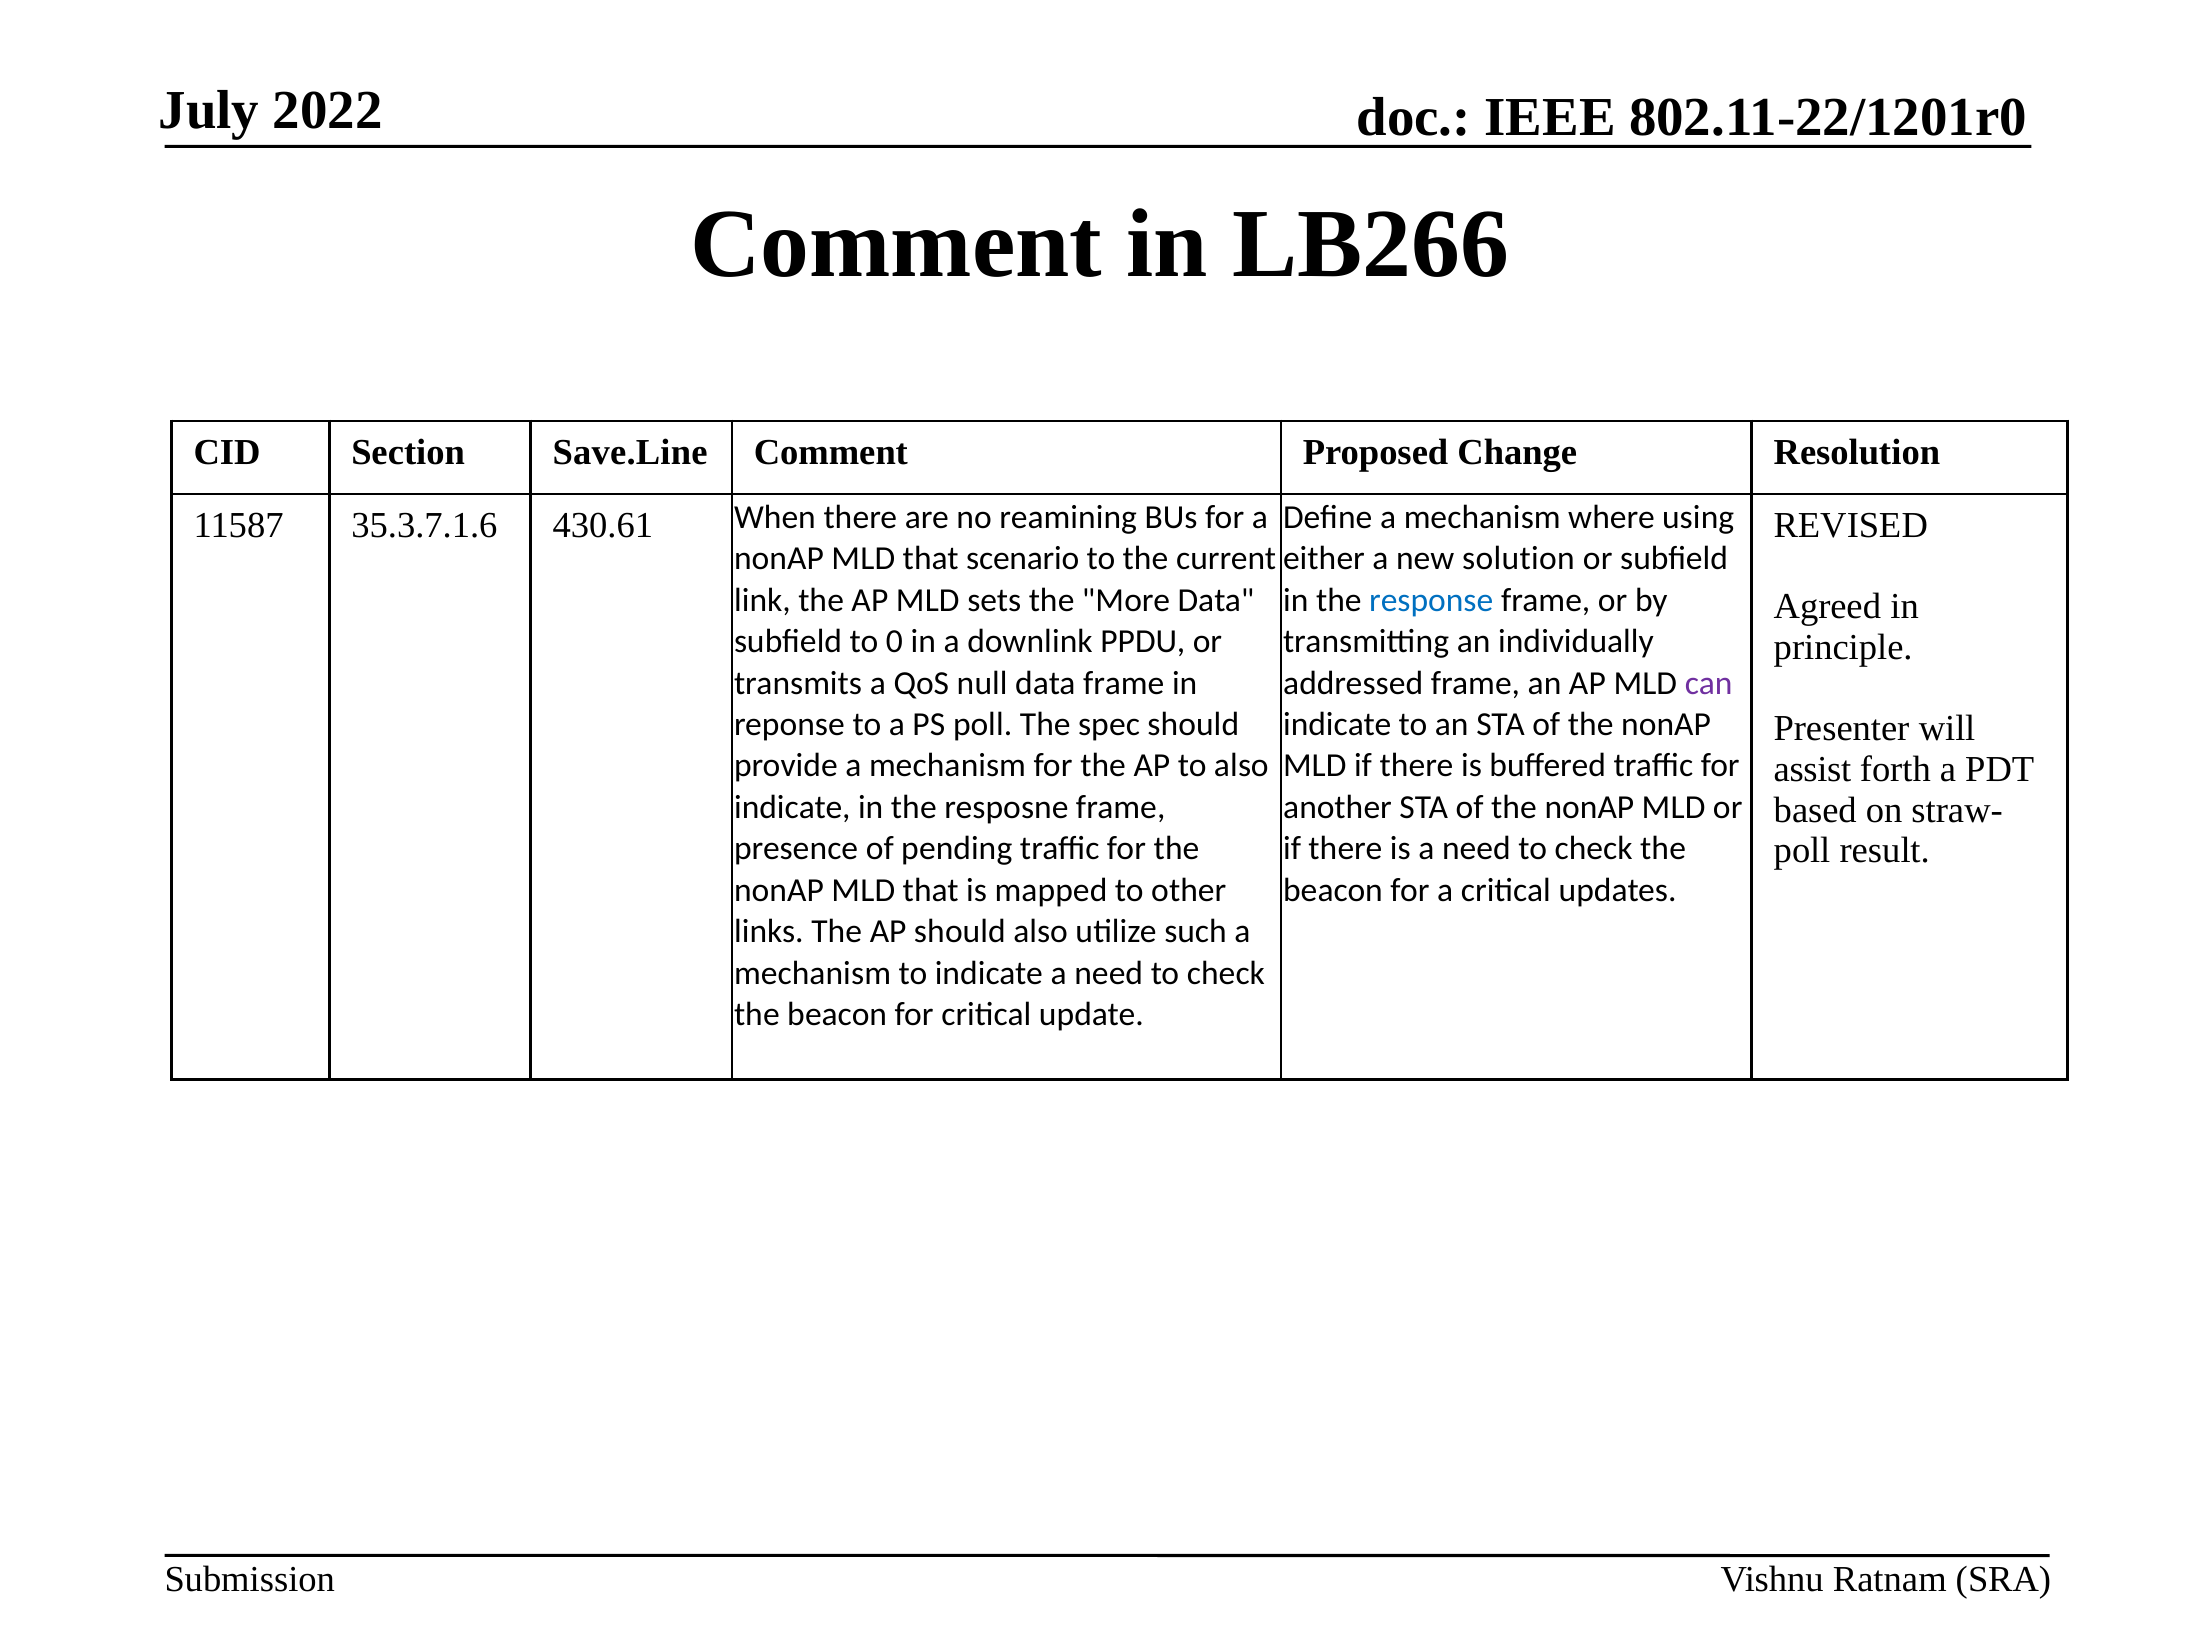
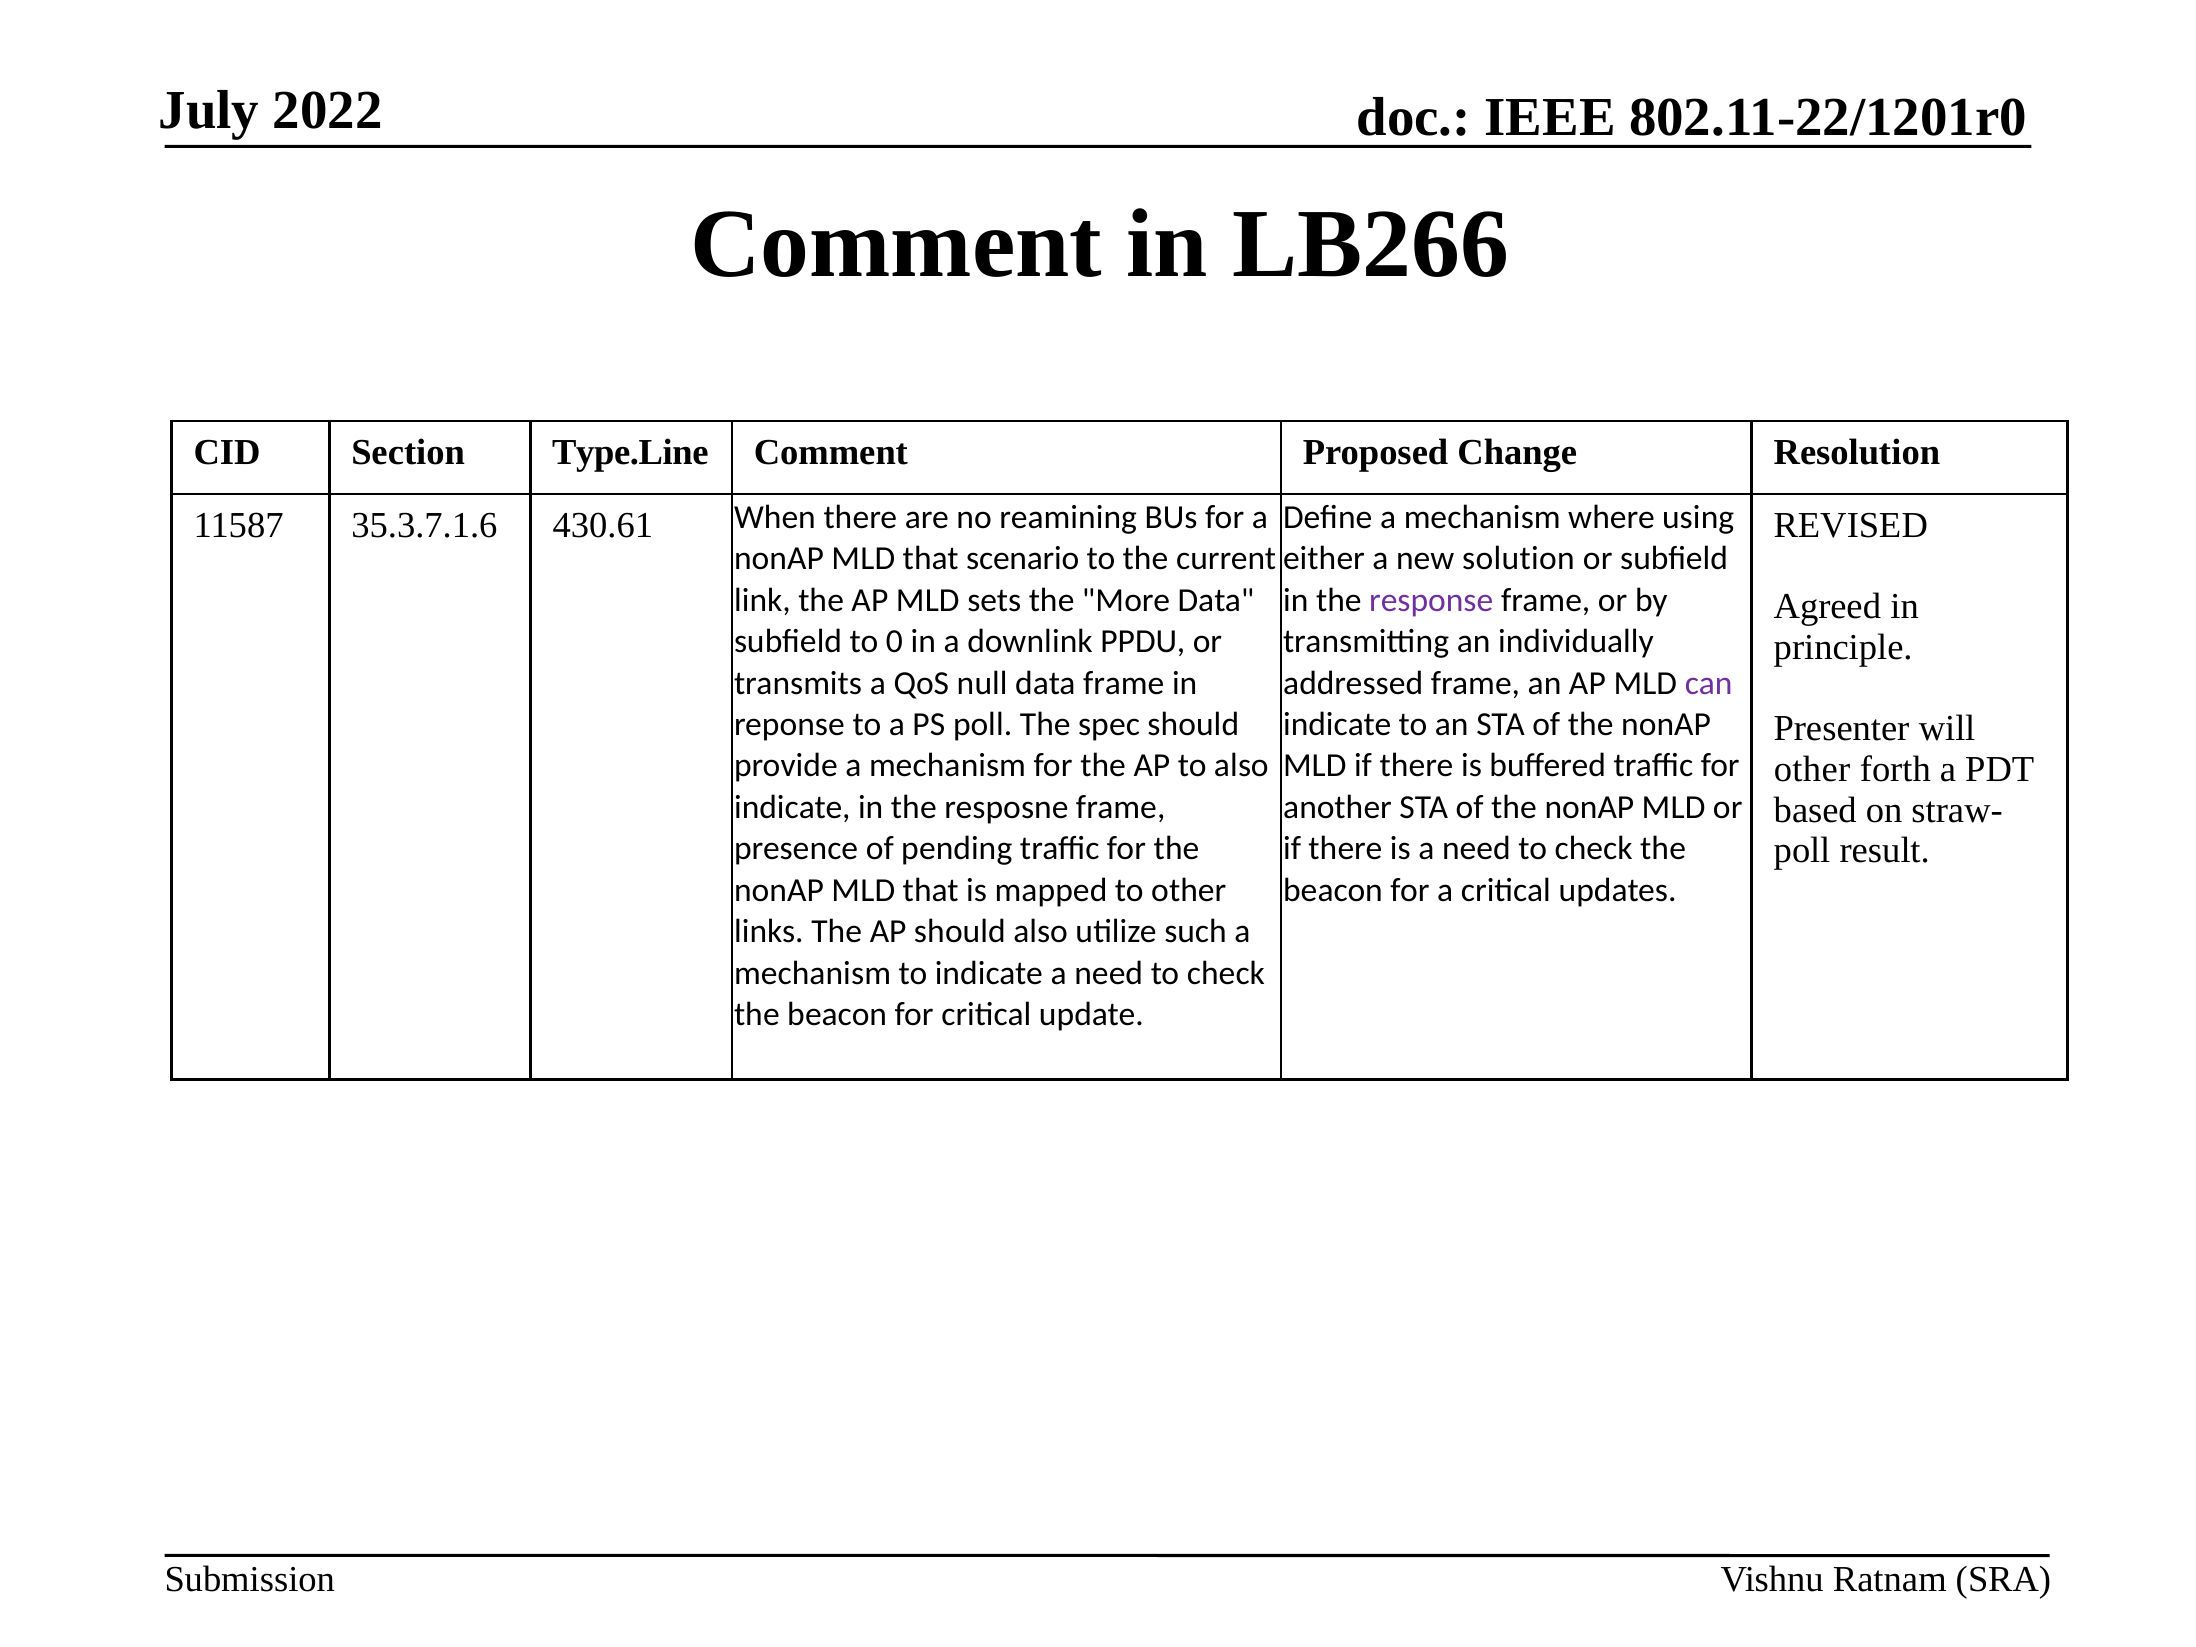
Save.Line: Save.Line -> Type.Line
response colour: blue -> purple
assist at (1812, 769): assist -> other
